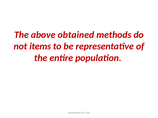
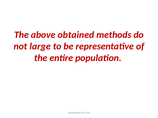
items: items -> large
